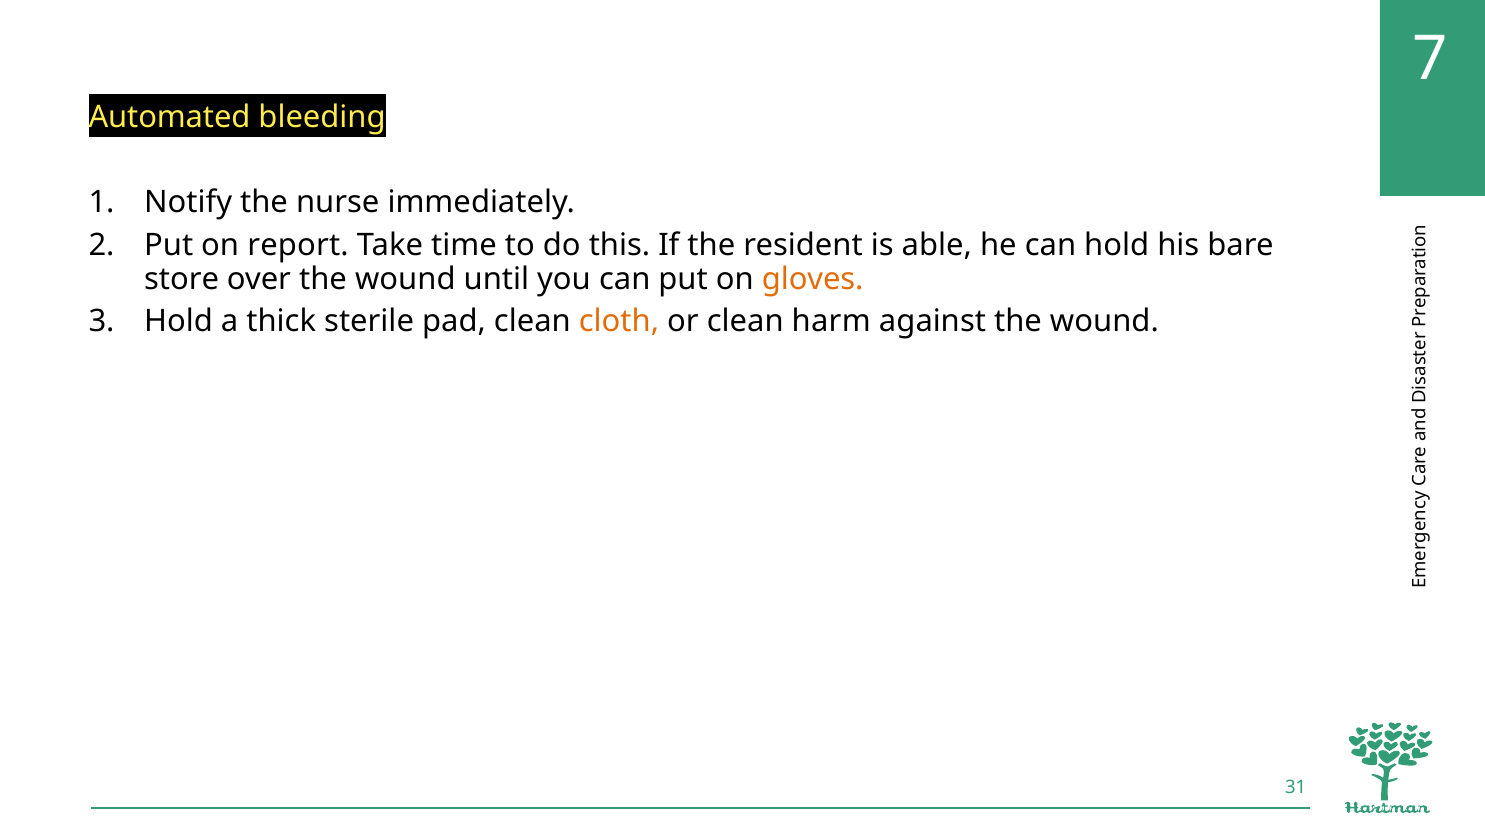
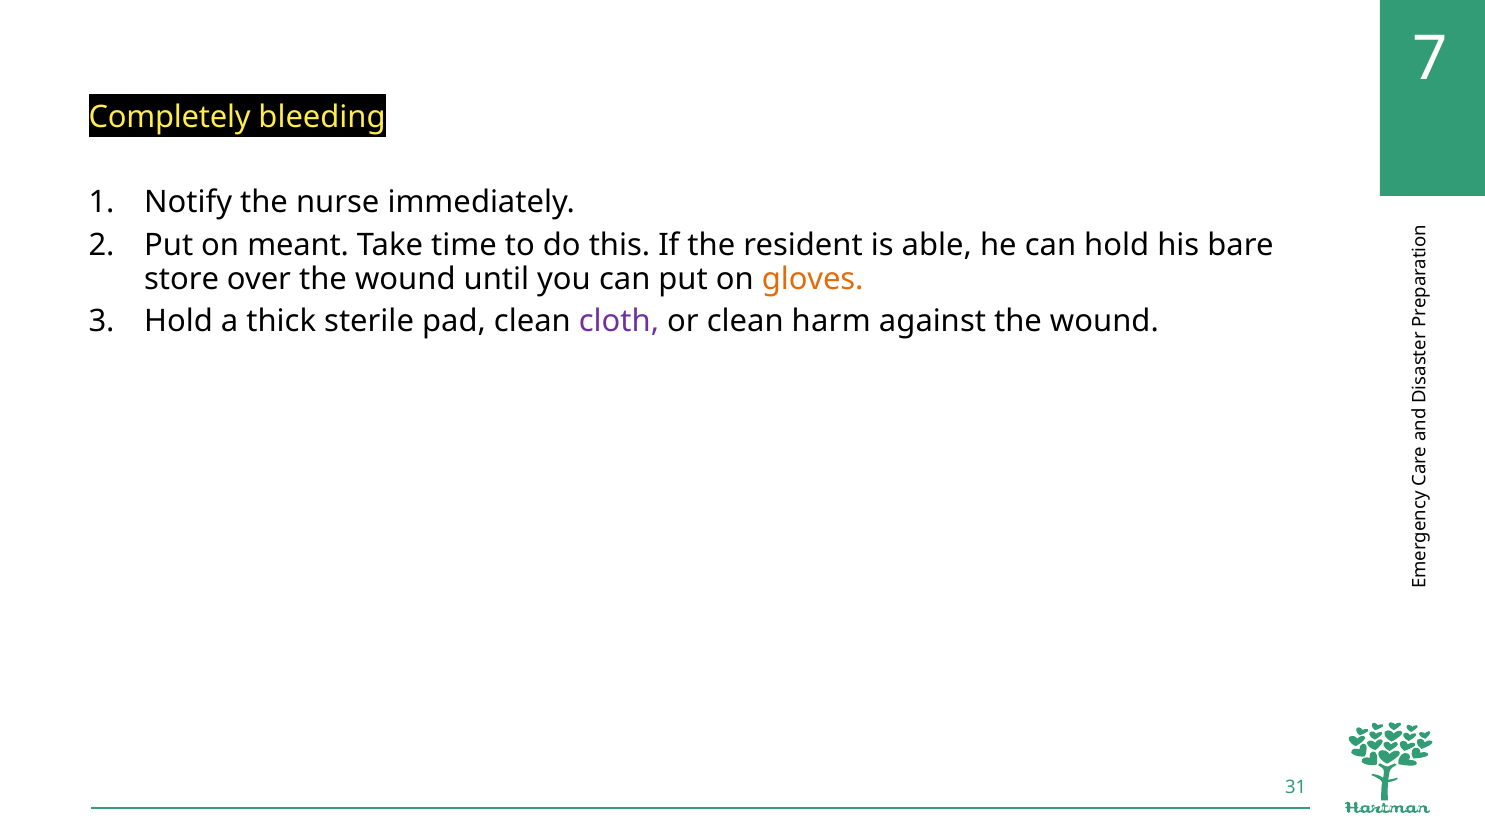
Automated: Automated -> Completely
report: report -> meant
cloth colour: orange -> purple
